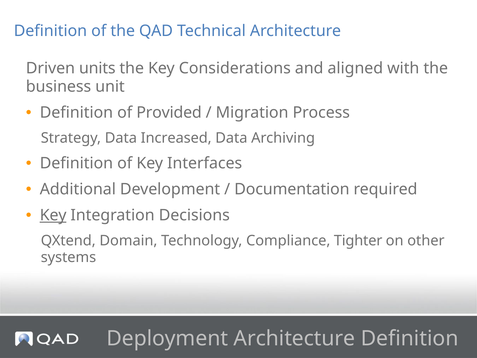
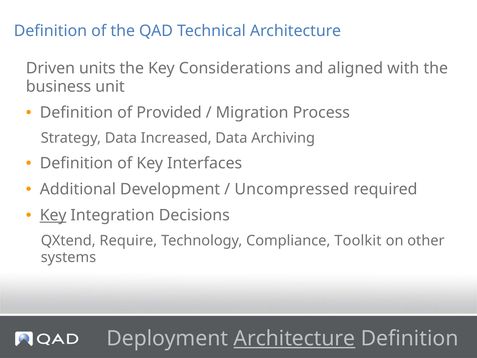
Documentation: Documentation -> Uncompressed
Domain: Domain -> Require
Tighter: Tighter -> Toolkit
Architecture at (294, 338) underline: none -> present
